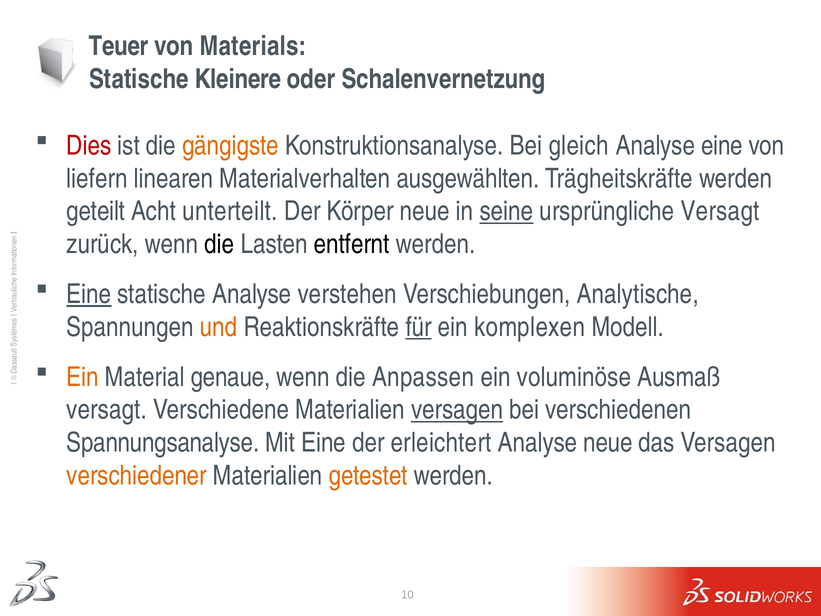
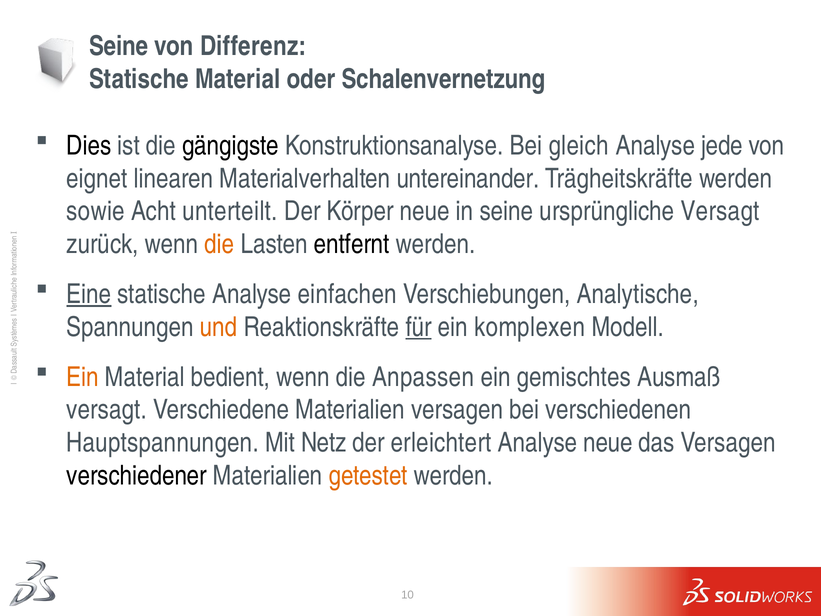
Teuer at (119, 46): Teuer -> Seine
Materials: Materials -> Differenz
Statische Kleinere: Kleinere -> Material
Dies colour: red -> black
gängigste colour: orange -> black
Analyse eine: eine -> jede
liefern: liefern -> eignet
ausgewählten: ausgewählten -> untereinander
geteilt: geteilt -> sowie
seine at (506, 211) underline: present -> none
die at (219, 244) colour: black -> orange
verstehen: verstehen -> einfachen
genaue: genaue -> bedient
voluminöse: voluminöse -> gemischtes
versagen at (457, 410) underline: present -> none
Spannungsanalyse: Spannungsanalyse -> Hauptspannungen
Mit Eine: Eine -> Netz
verschiedener colour: orange -> black
